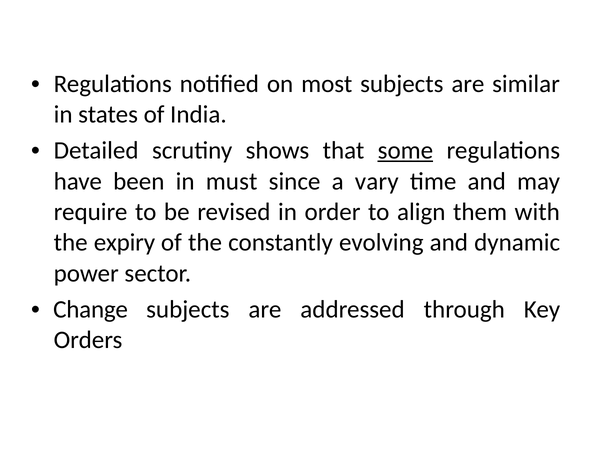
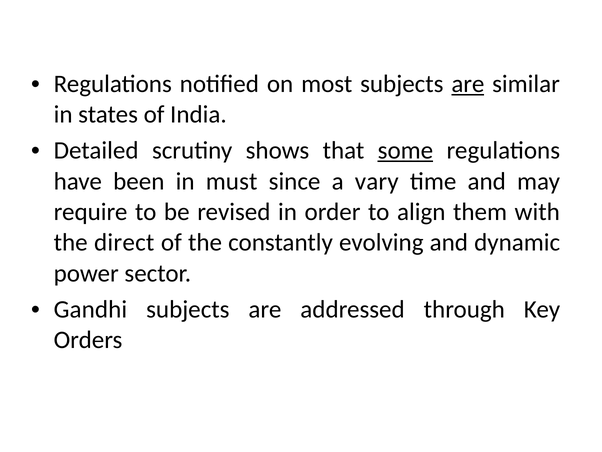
are at (468, 84) underline: none -> present
expiry: expiry -> direct
Change: Change -> Gandhi
